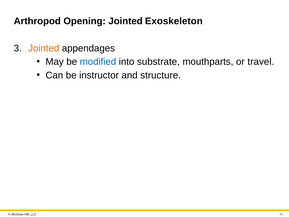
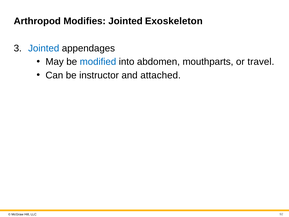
Opening: Opening -> Modifies
Jointed at (44, 48) colour: orange -> blue
substrate: substrate -> abdomen
structure: structure -> attached
